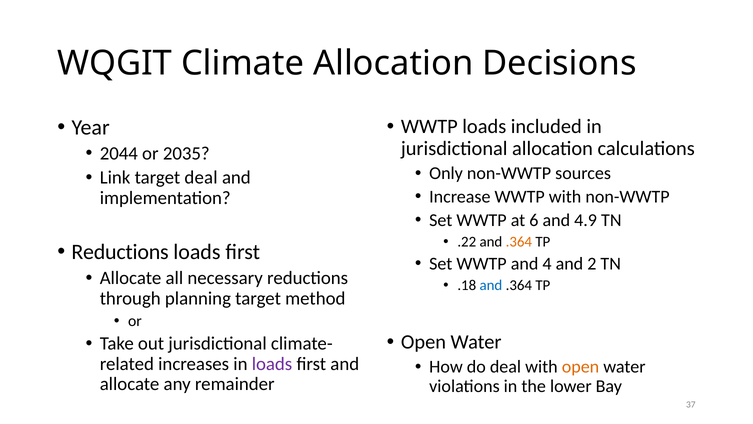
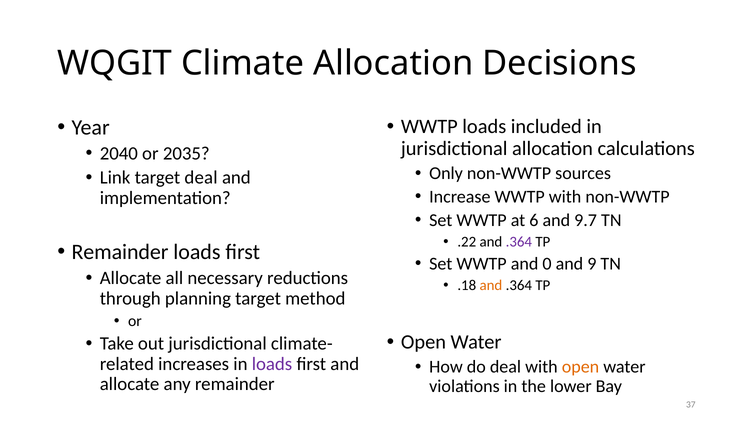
2044: 2044 -> 2040
4.9: 4.9 -> 9.7
.364 at (519, 242) colour: orange -> purple
Reductions at (120, 252): Reductions -> Remainder
4: 4 -> 0
2: 2 -> 9
and at (491, 285) colour: blue -> orange
